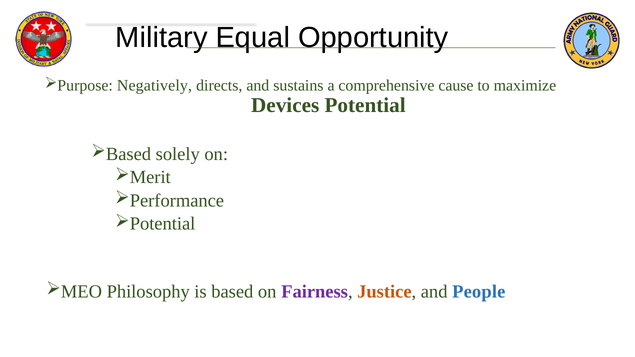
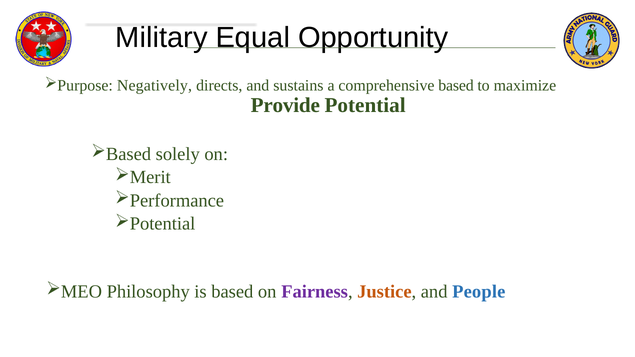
comprehensive cause: cause -> based
Devices: Devices -> Provide
